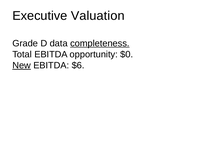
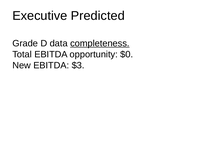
Valuation: Valuation -> Predicted
New underline: present -> none
$6: $6 -> $3
